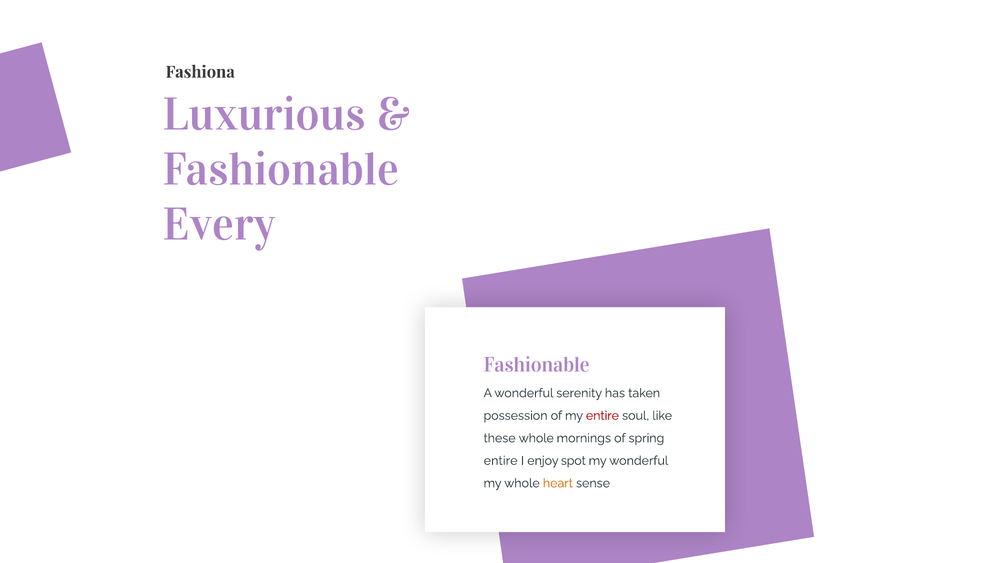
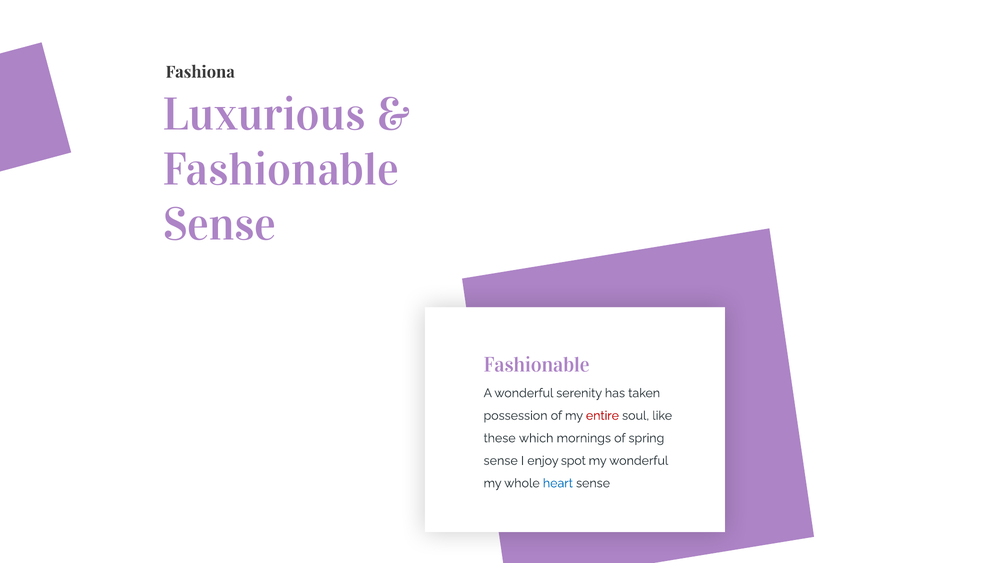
Every at (219, 225): Every -> Sense
these whole: whole -> which
entire at (501, 460): entire -> sense
heart colour: orange -> blue
